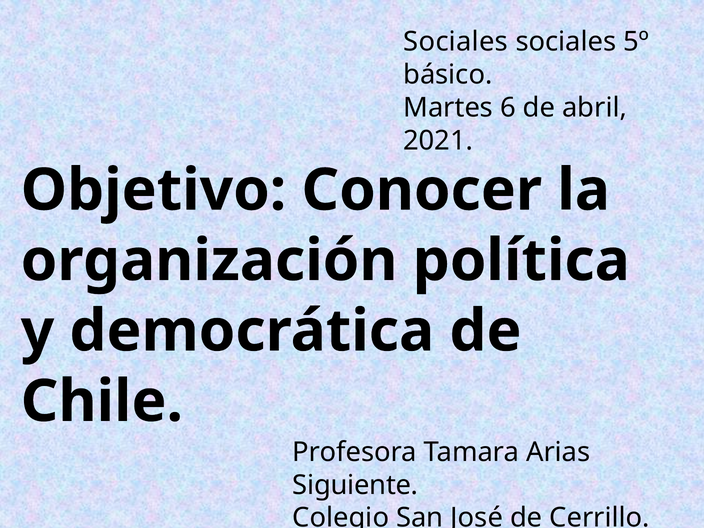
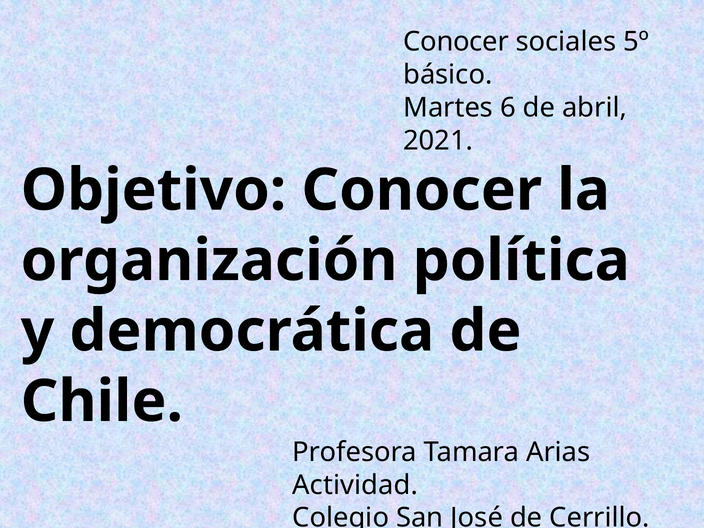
Sociales at (456, 42): Sociales -> Conocer
Siguiente: Siguiente -> Actividad
